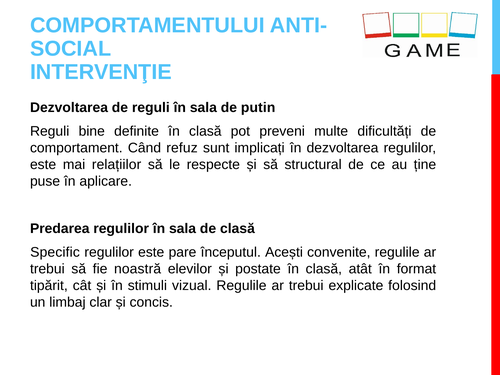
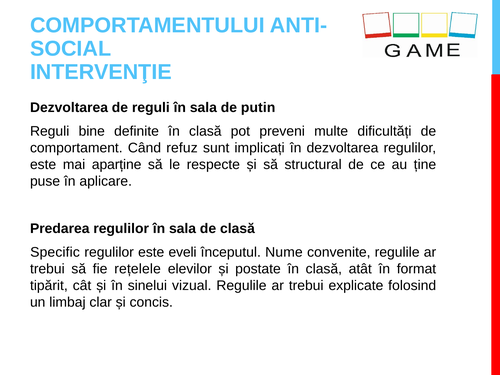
relațiilor: relațiilor -> aparține
pare: pare -> eveli
Acești: Acești -> Nume
noastră: noastră -> rețelele
stimuli: stimuli -> sinelui
